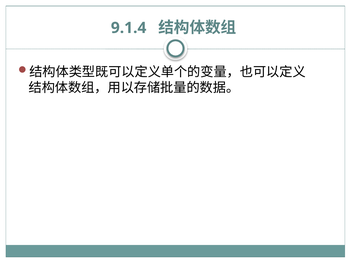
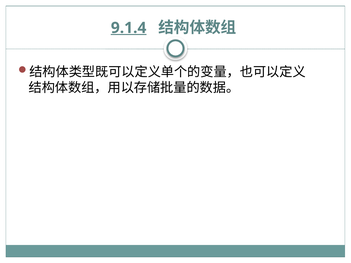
9.1.4 underline: none -> present
